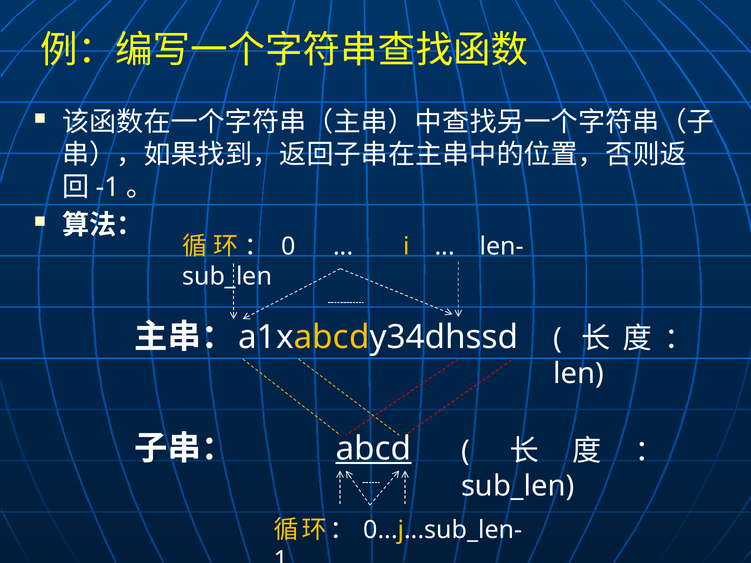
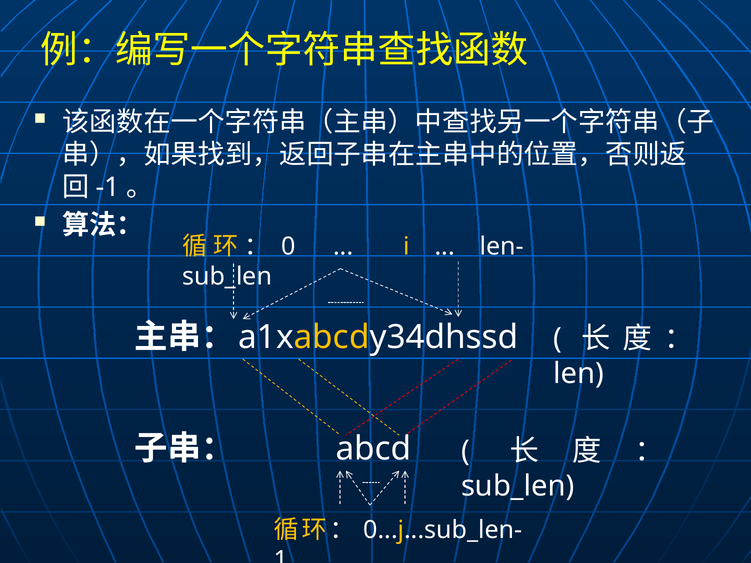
abcd underline: present -> none
